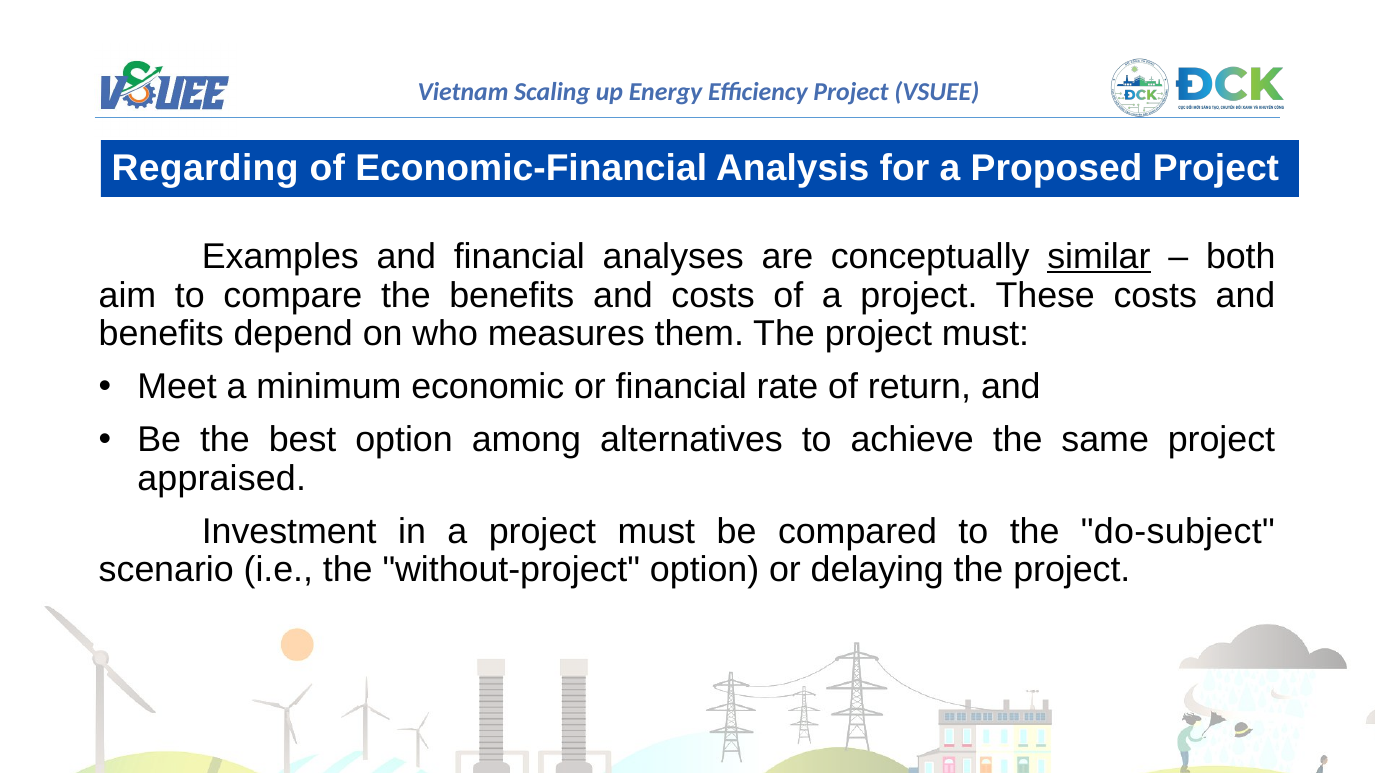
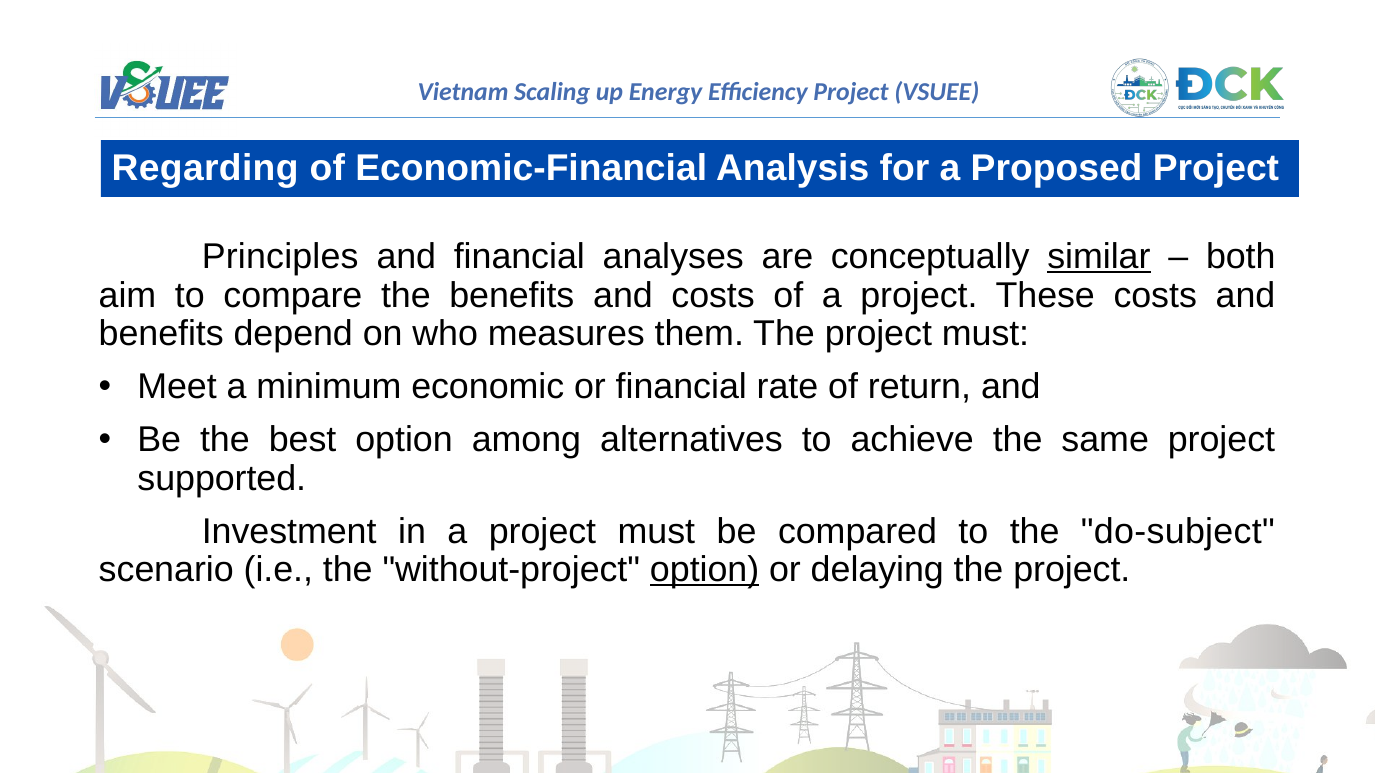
Examples: Examples -> Principles
appraised: appraised -> supported
option at (705, 570) underline: none -> present
